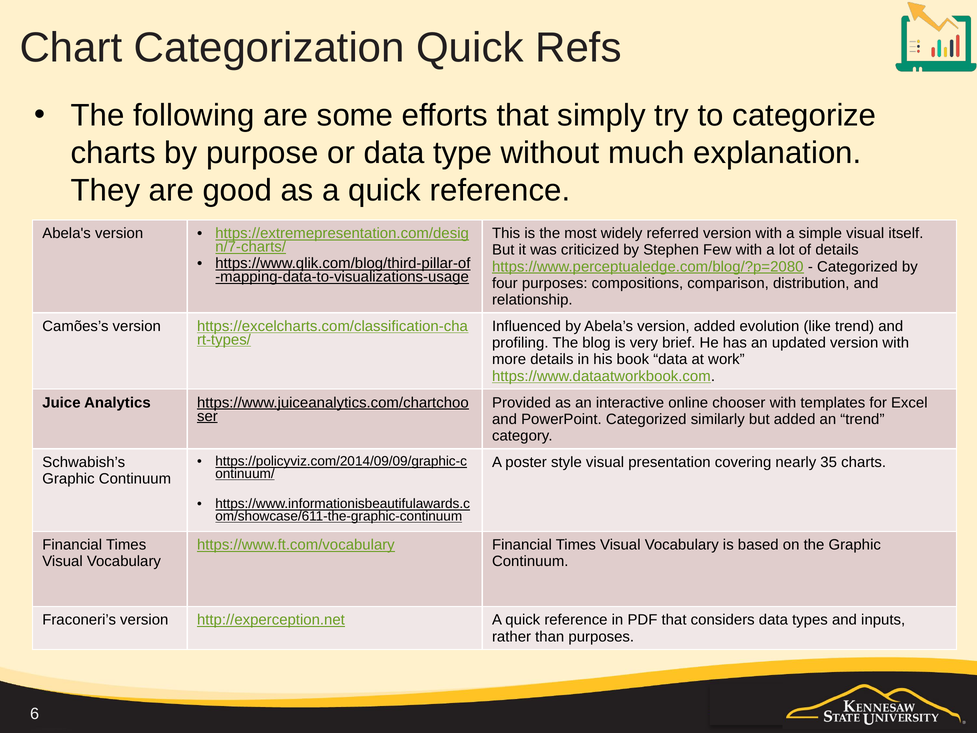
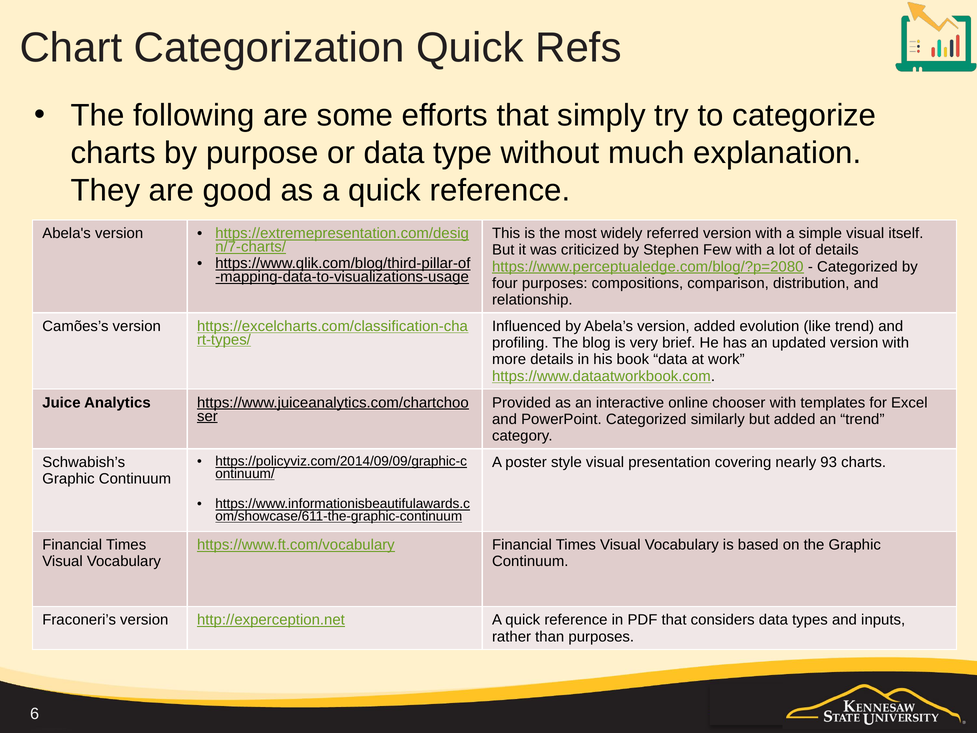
35: 35 -> 93
